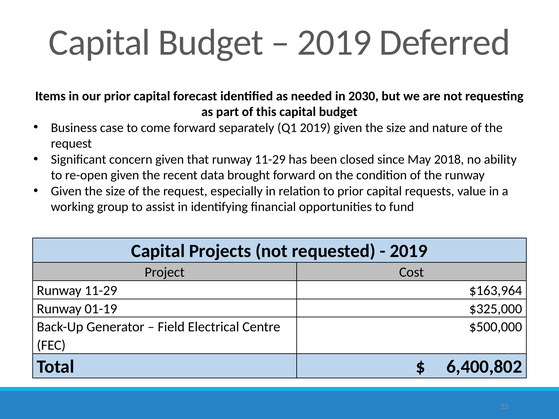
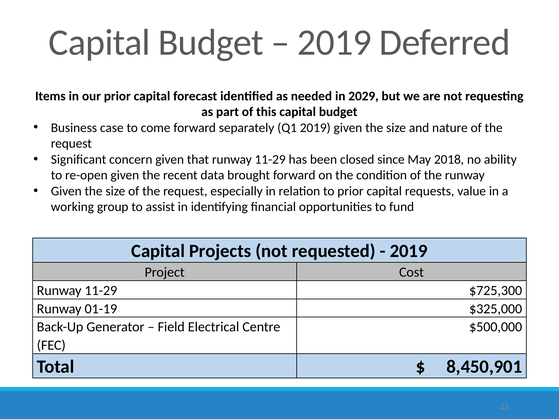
2030: 2030 -> 2029
$163,964: $163,964 -> $725,300
6,400,802: 6,400,802 -> 8,450,901
